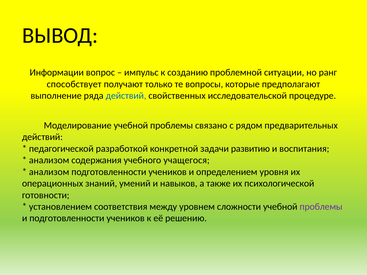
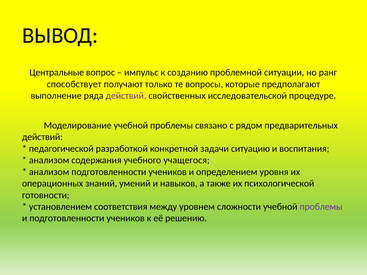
Информации: Информации -> Центральные
действий at (126, 96) colour: blue -> purple
развитию: развитию -> ситуацию
